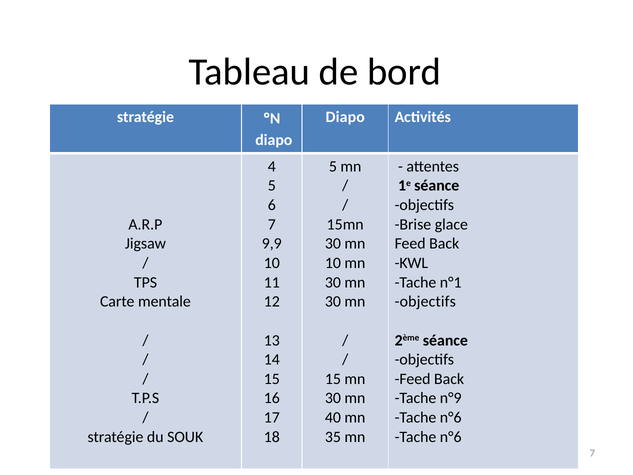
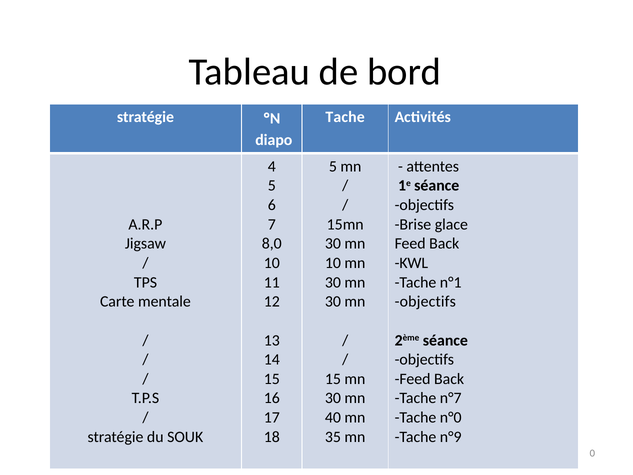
Diapo at (345, 117): Diapo -> Tache
9,9: 9,9 -> 8,0
n°9: n°9 -> n°7
n°6 at (451, 417): n°6 -> n°0
n°6 at (451, 437): n°6 -> n°9
7 at (592, 453): 7 -> 0
